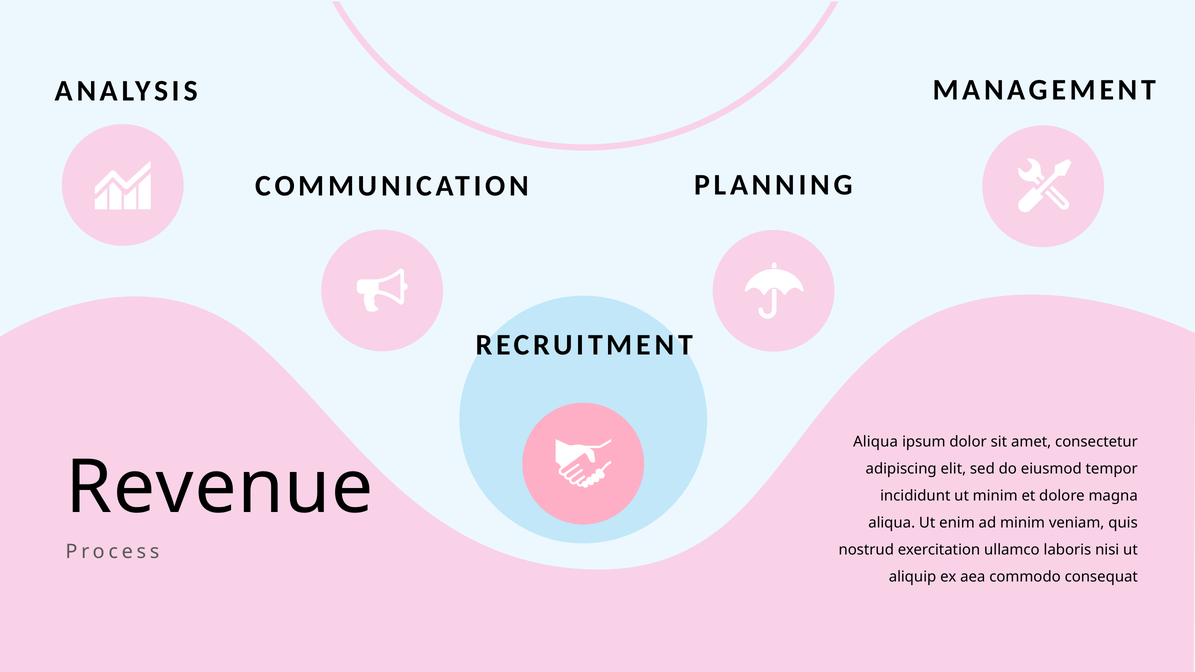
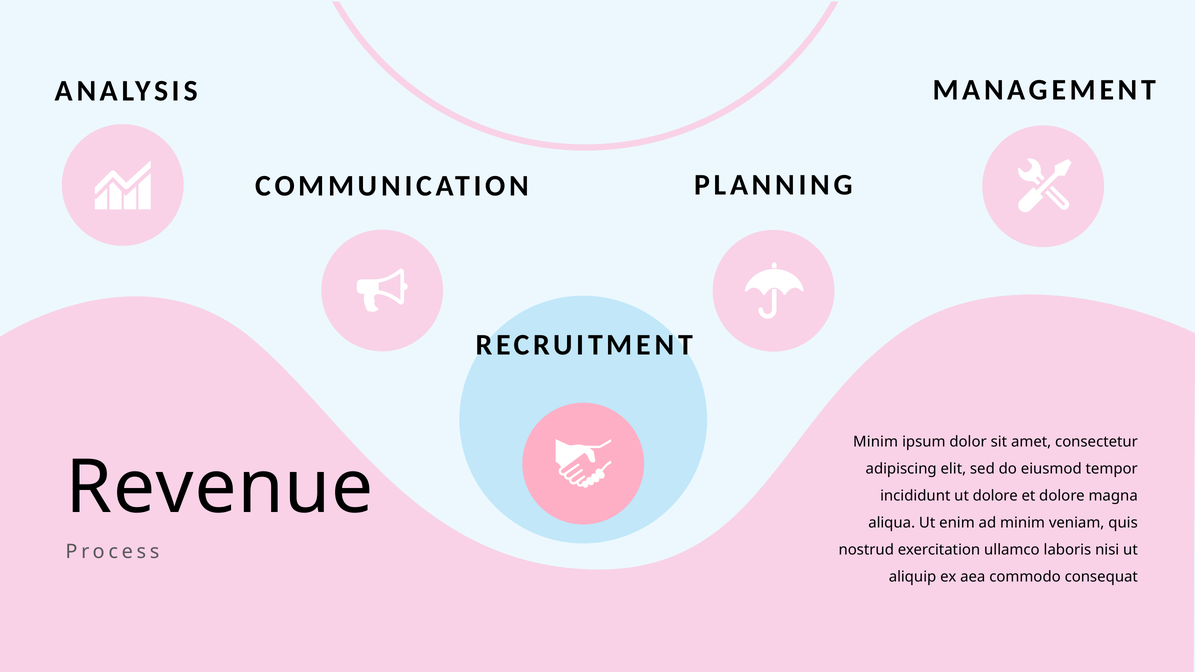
Aliqua at (876, 442): Aliqua -> Minim
ut minim: minim -> dolore
